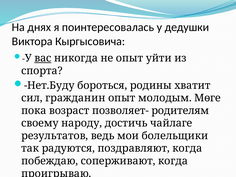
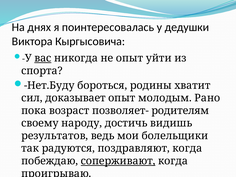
гражданин: гражданин -> доказывает
Мѳге: Мѳге -> Рано
чайлаге: чайлаге -> видишь
соперживают underline: none -> present
